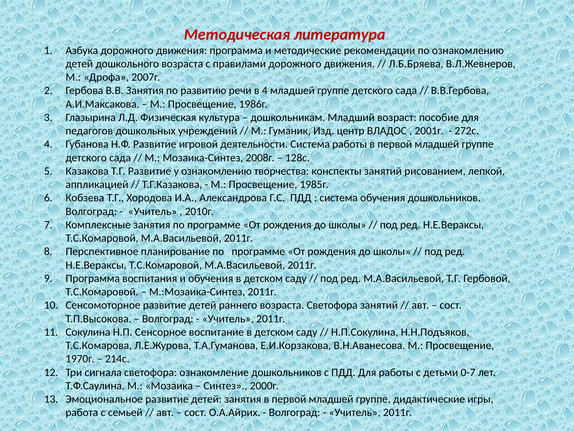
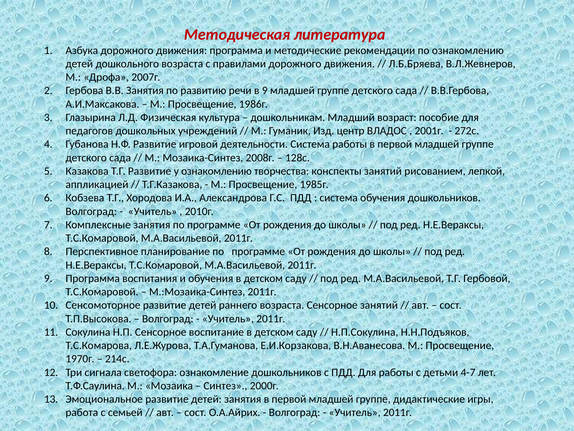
в 4: 4 -> 9
возраста Светофора: Светофора -> Сенсорное
0-7: 0-7 -> 4-7
